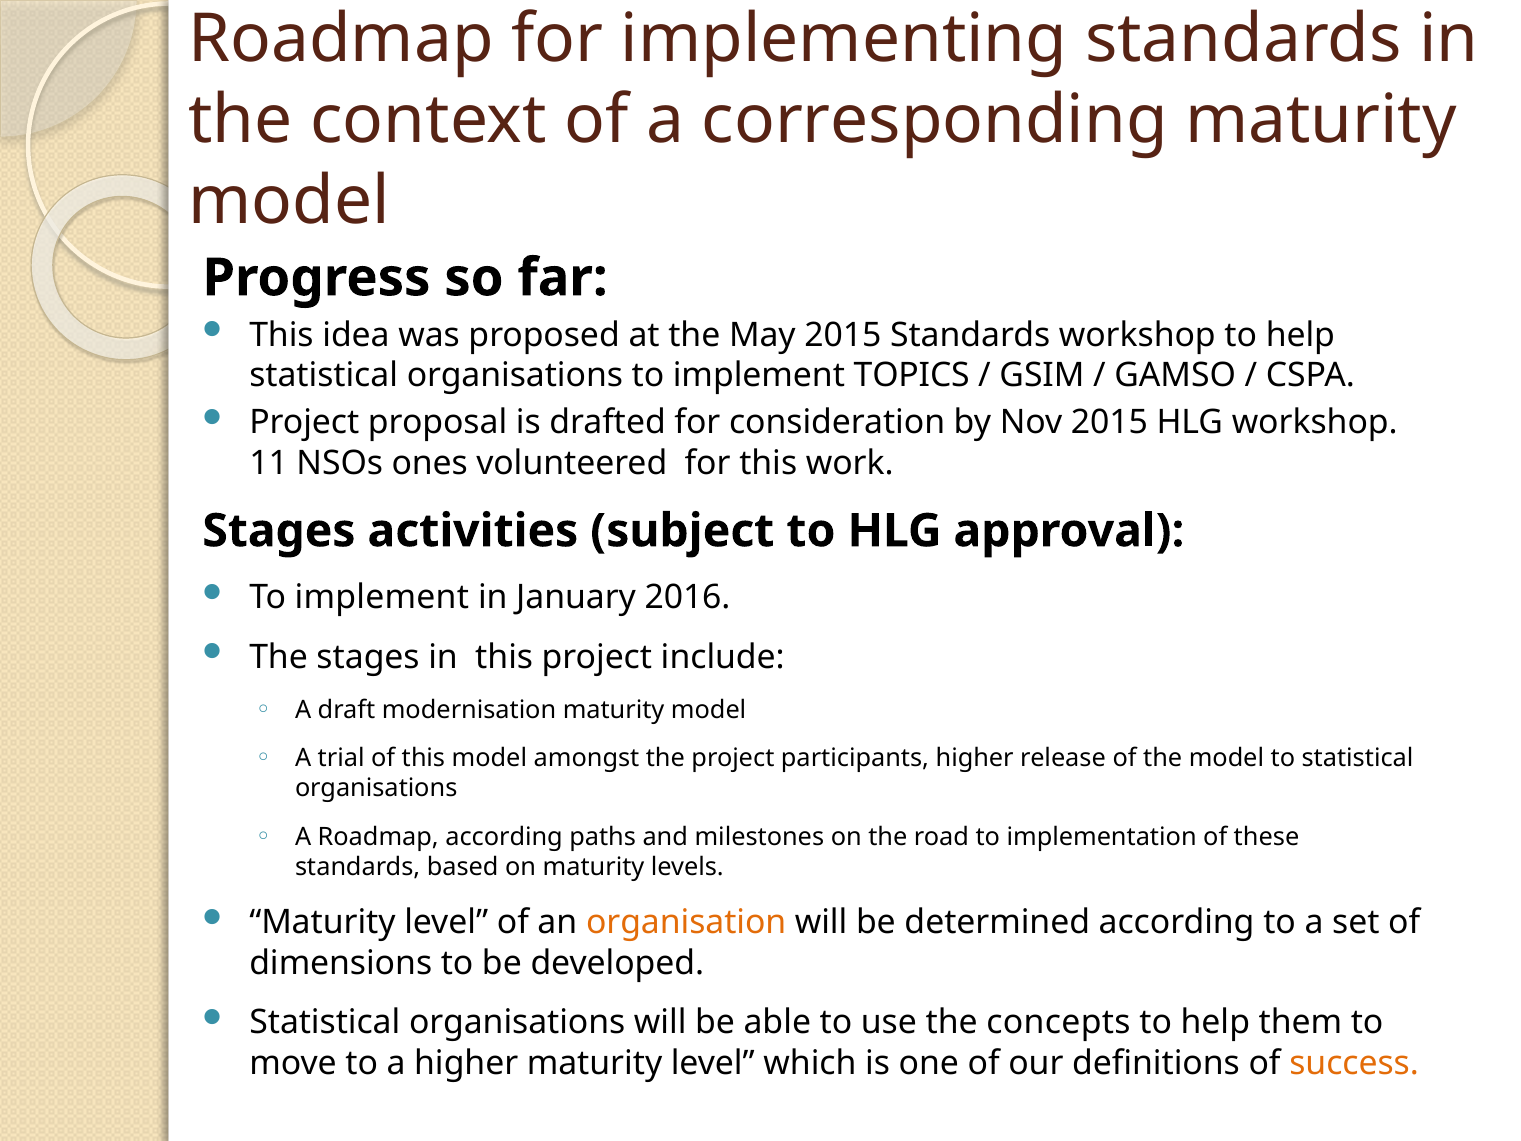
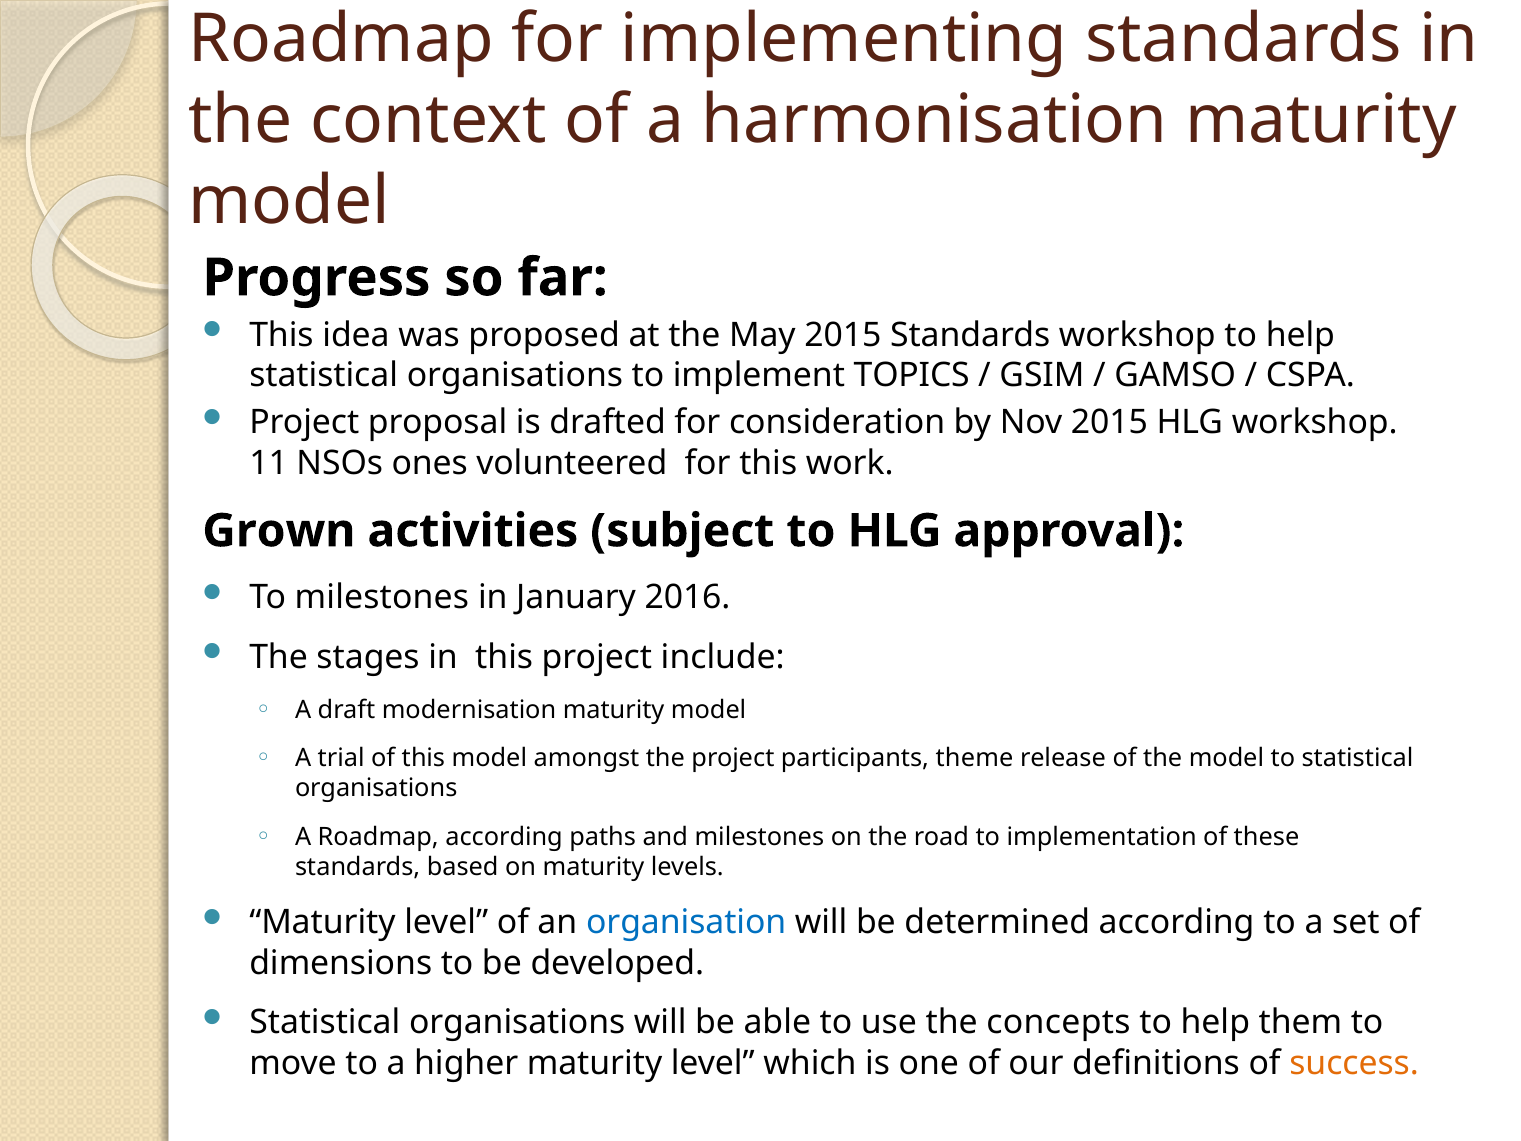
corresponding: corresponding -> harmonisation
Stages at (279, 531): Stages -> Grown
implement at (382, 597): implement -> milestones
participants higher: higher -> theme
organisation colour: orange -> blue
